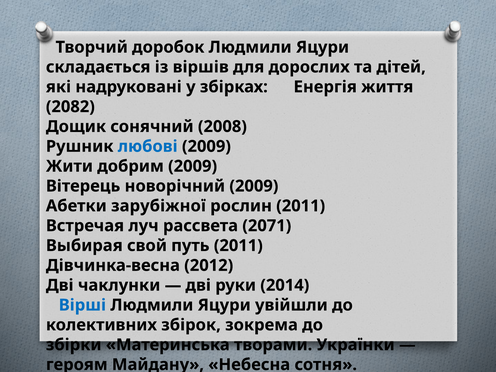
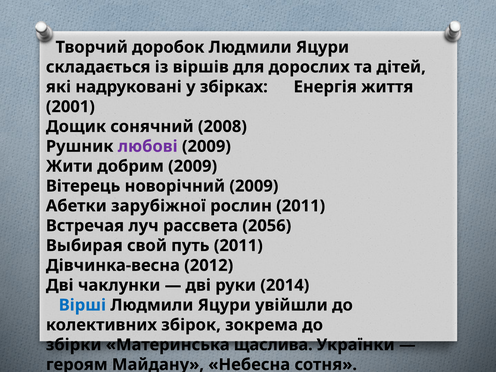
2082: 2082 -> 2001
любові colour: blue -> purple
2071: 2071 -> 2056
творами: творами -> щаслива
